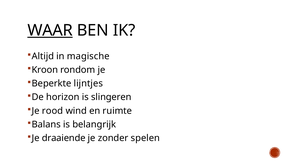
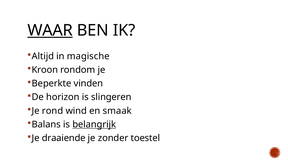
lijntjes: lijntjes -> vinden
rood: rood -> rond
ruimte: ruimte -> smaak
belangrijk underline: none -> present
spelen: spelen -> toestel
